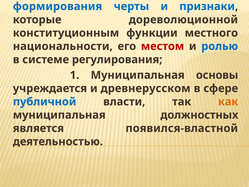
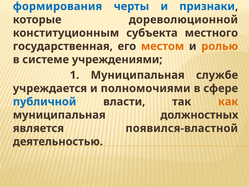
функции: функции -> субъекта
национальности: национальности -> государственная
местом colour: red -> orange
ролью colour: blue -> orange
регулирования: регулирования -> учреждениями
Муниципальная основы: основы -> службе
древнерусском: древнерусском -> полномочиями
